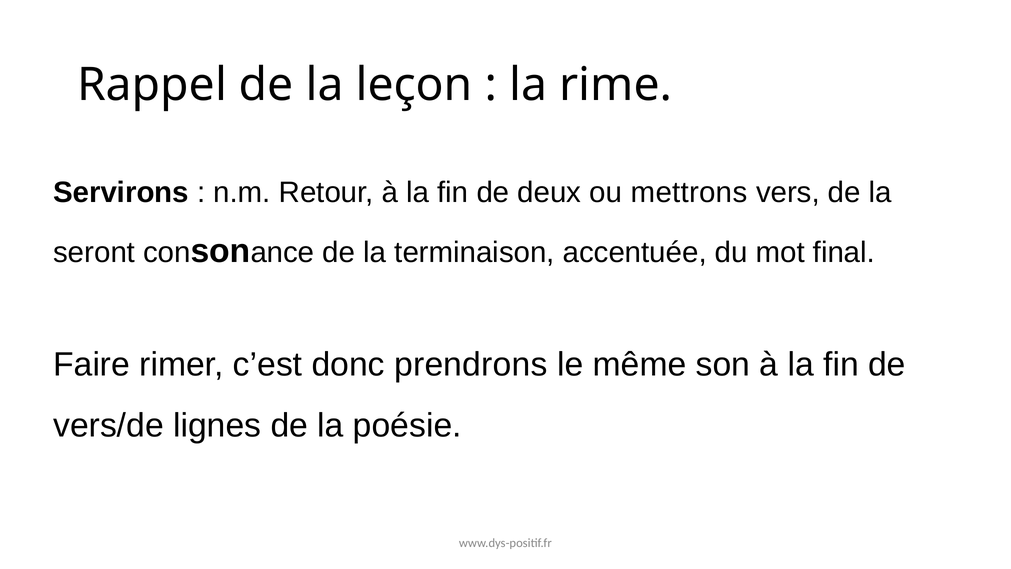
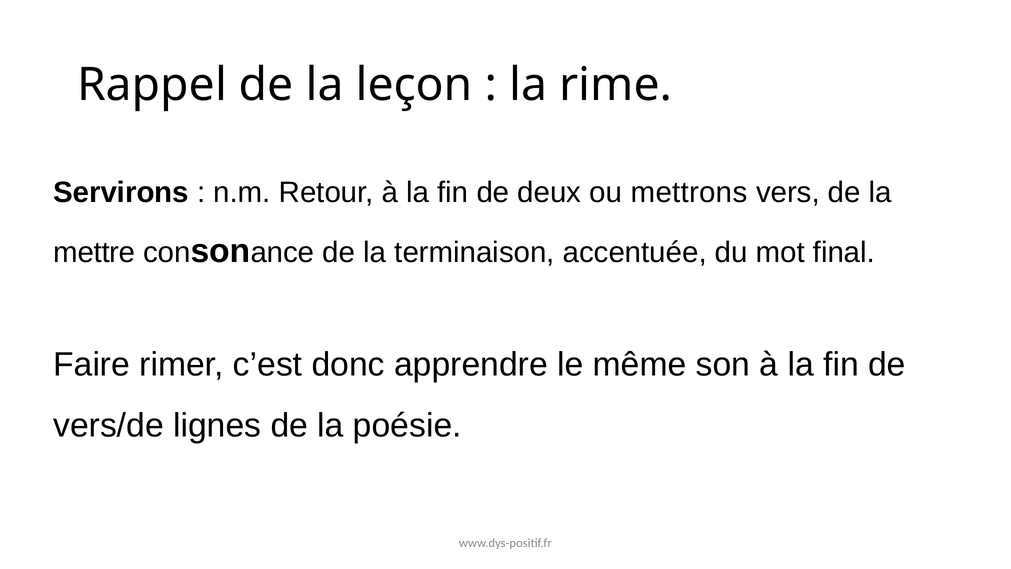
seront: seront -> mettre
prendrons: prendrons -> apprendre
